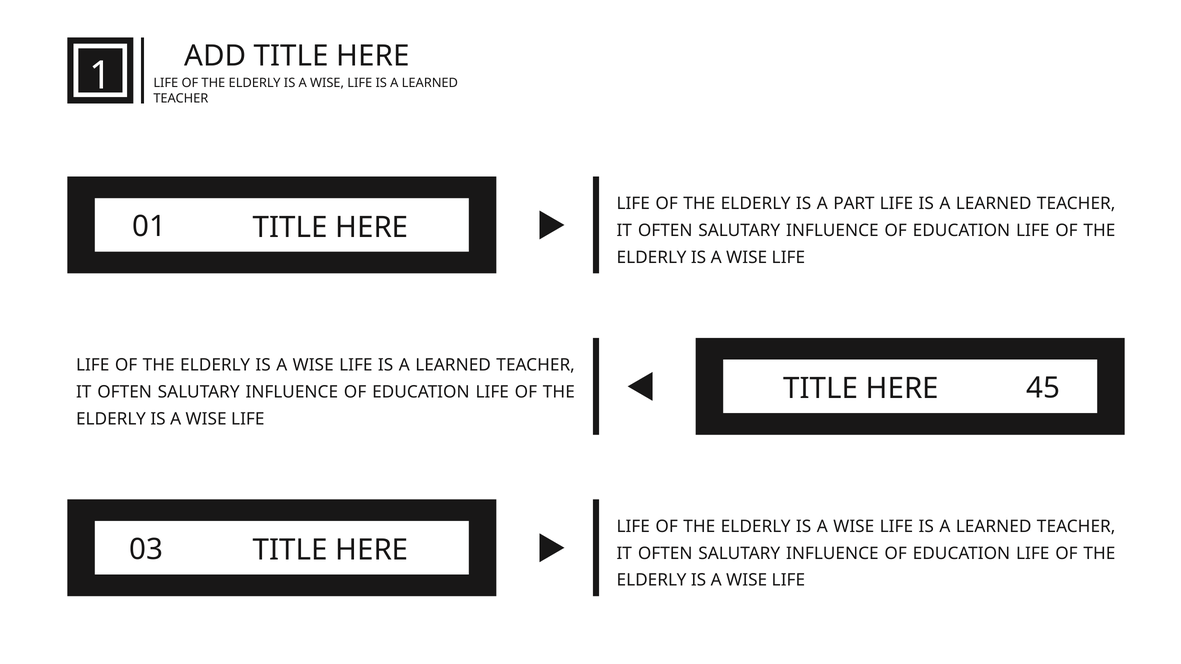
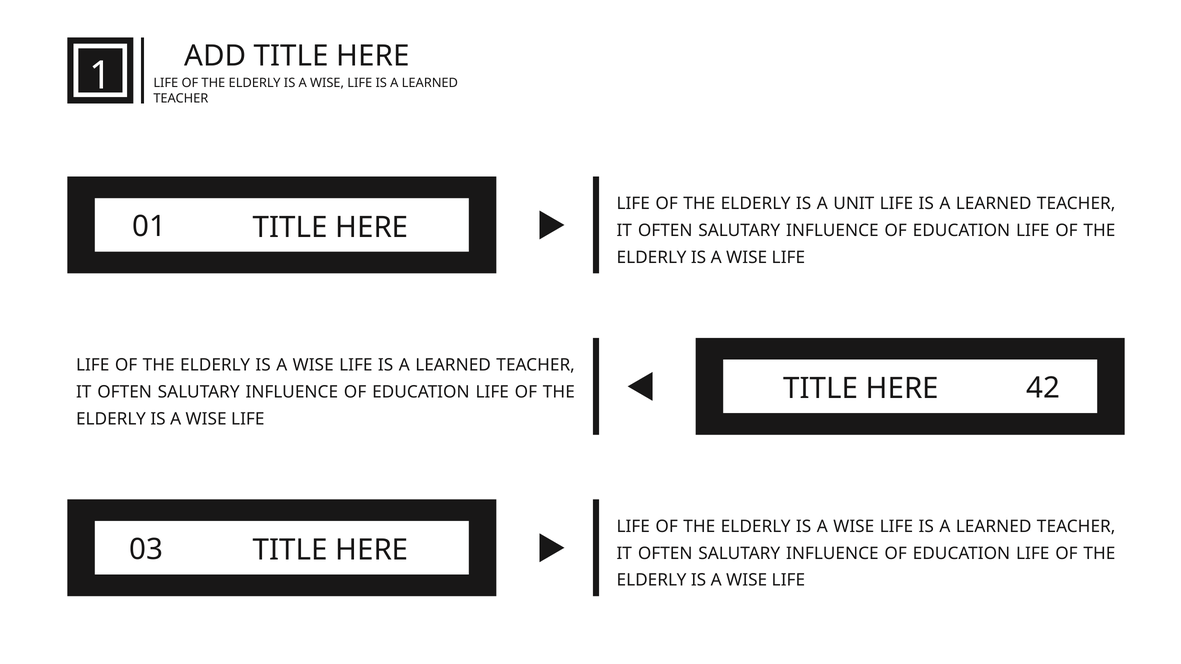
PART: PART -> UNIT
45: 45 -> 42
